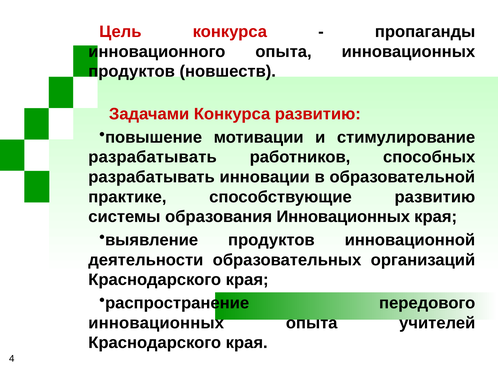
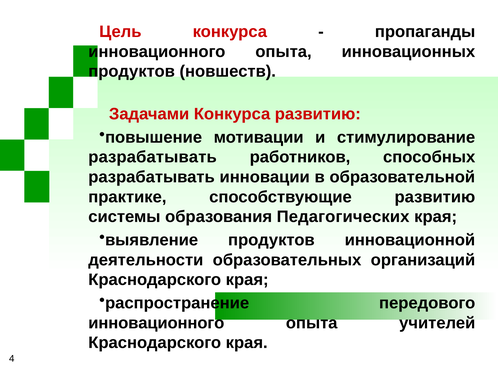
образования Инновационных: Инновационных -> Педагогических
инновационных at (156, 323): инновационных -> инновационного
